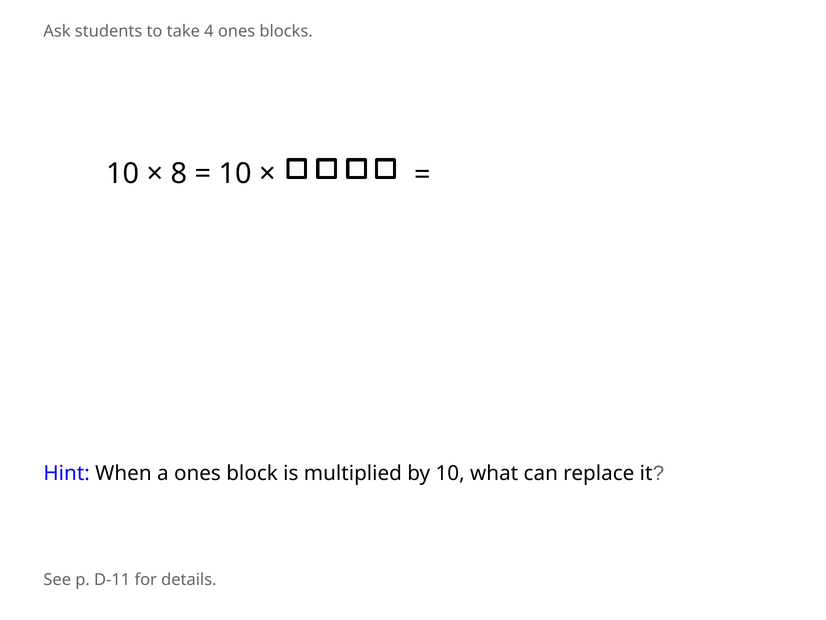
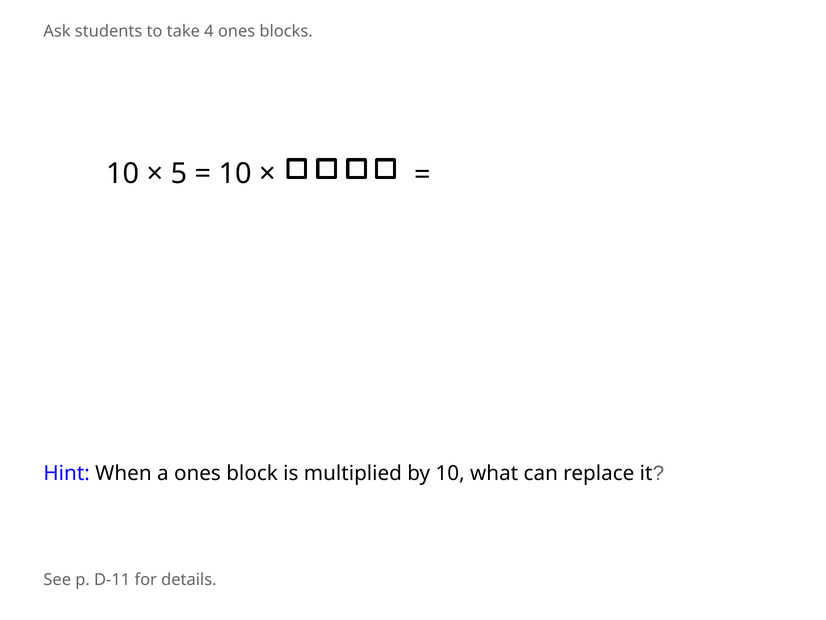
8: 8 -> 5
